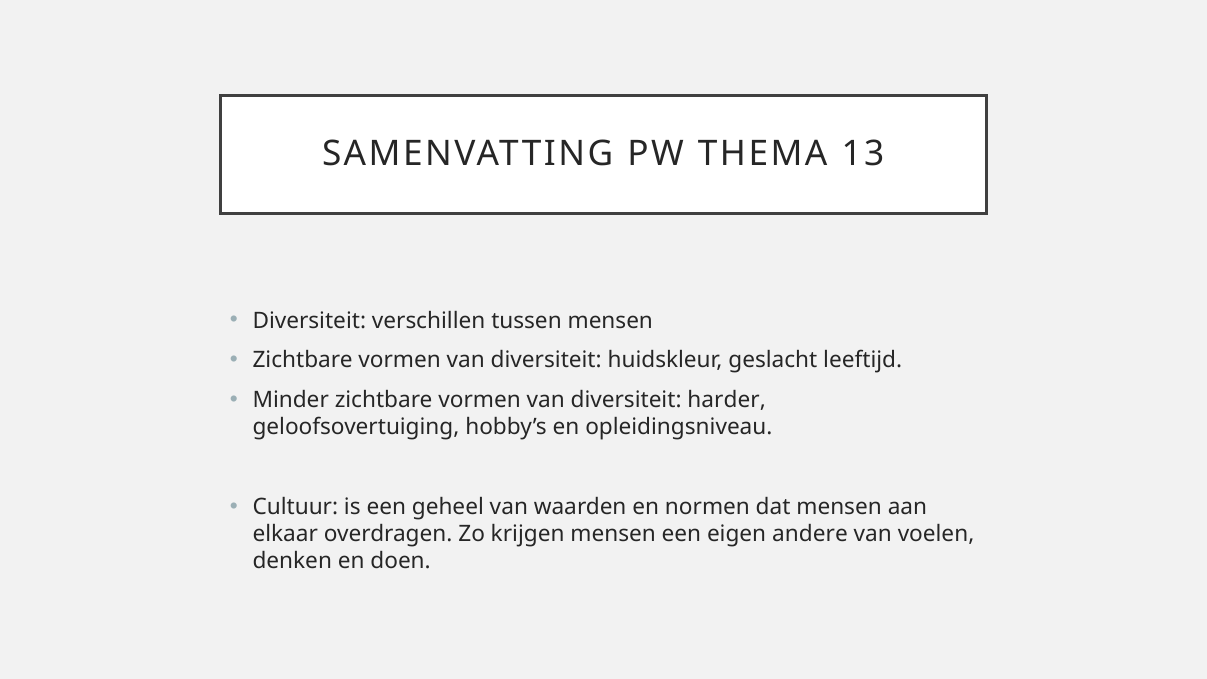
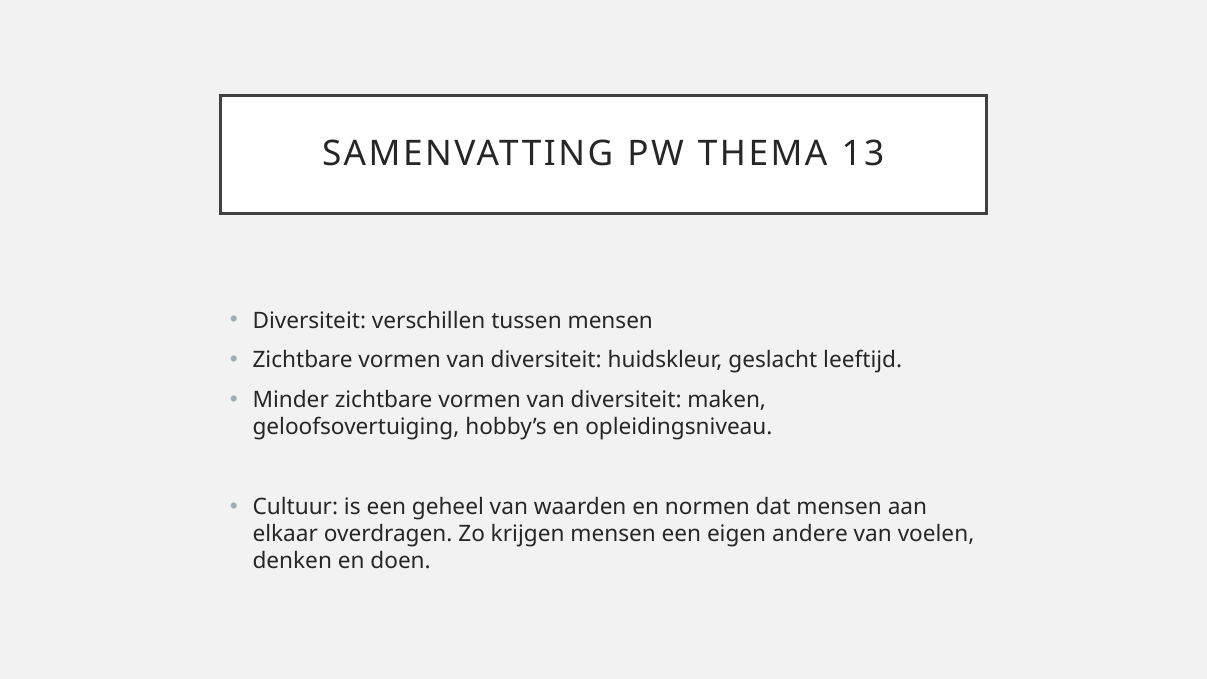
harder: harder -> maken
